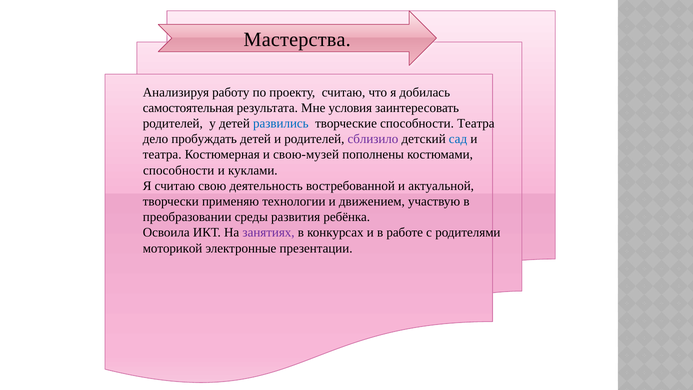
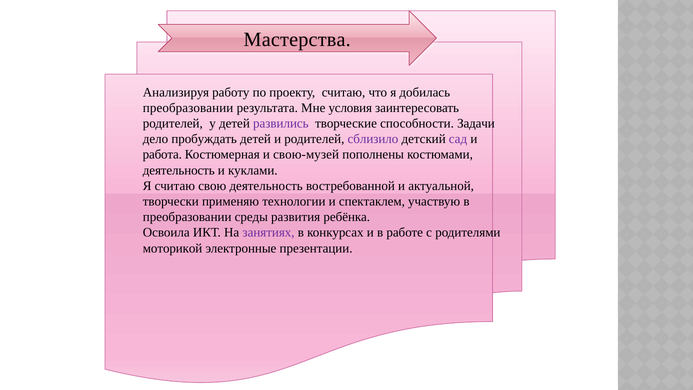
самостоятельная at (188, 108): самостоятельная -> преобразовании
развились colour: blue -> purple
способности Театра: Театра -> Задачи
сад colour: blue -> purple
театра at (162, 155): театра -> работа
способности at (179, 170): способности -> деятельность
движением: движением -> спектаклем
